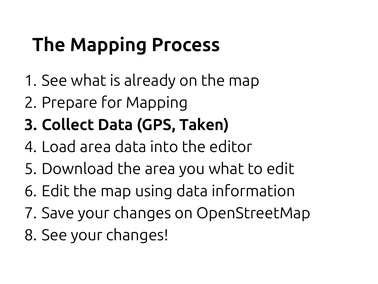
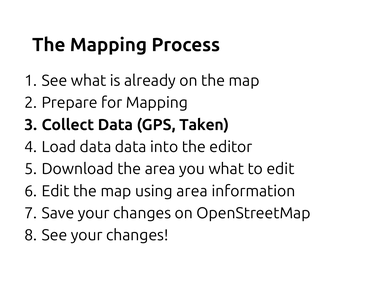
Load area: area -> data
using data: data -> area
